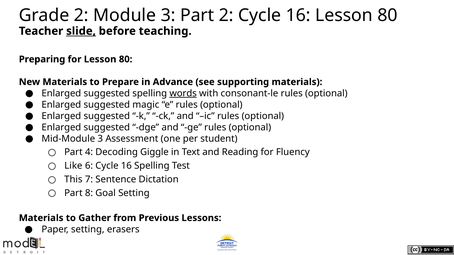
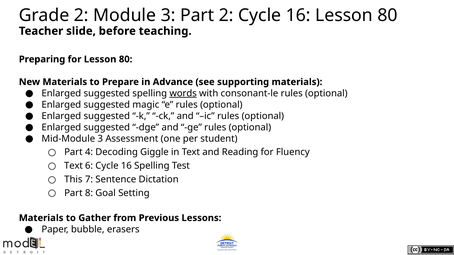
slide underline: present -> none
Like at (73, 166): Like -> Text
Paper setting: setting -> bubble
